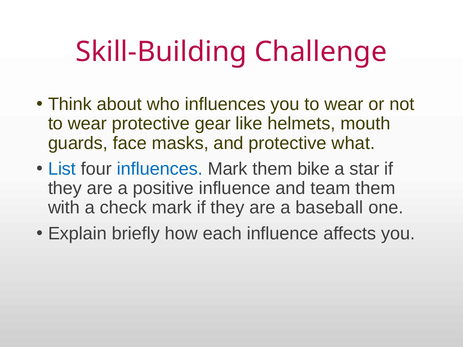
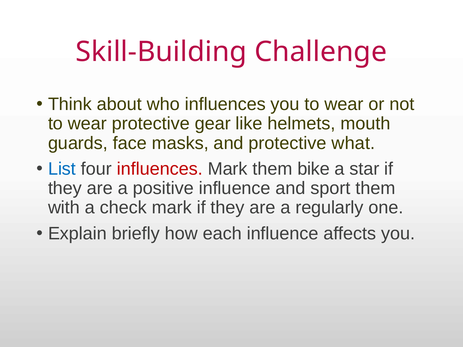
influences at (160, 169) colour: blue -> red
team: team -> sport
baseball: baseball -> regularly
